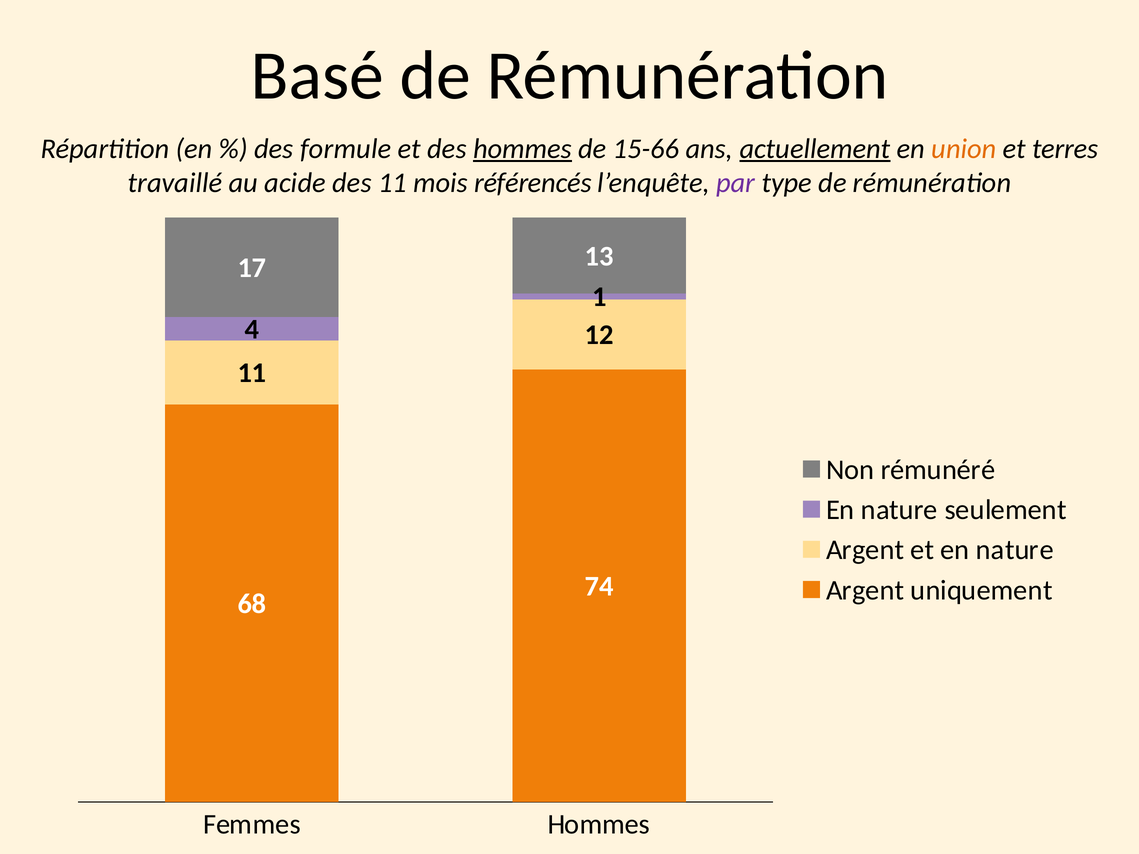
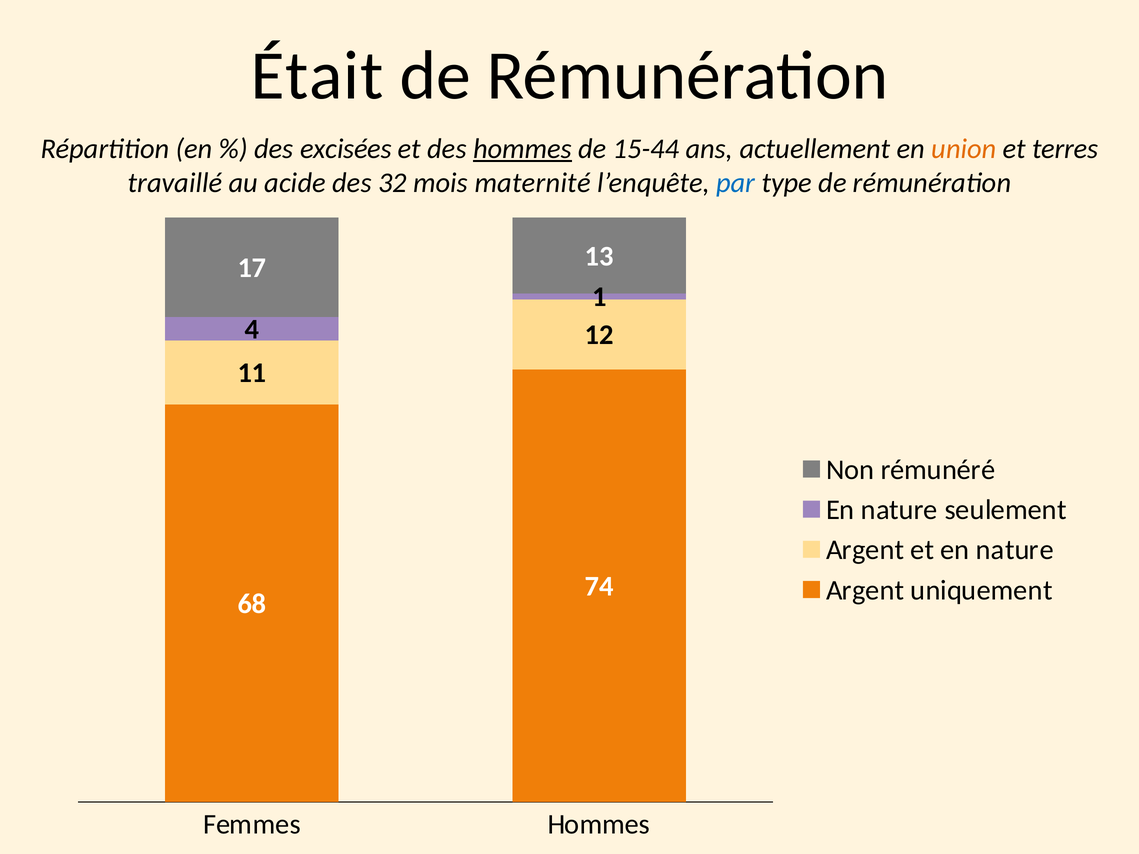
Basé: Basé -> Était
formule: formule -> excisées
15-66: 15-66 -> 15-44
actuellement underline: present -> none
des 11: 11 -> 32
référencés: référencés -> maternité
par colour: purple -> blue
